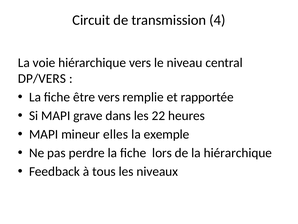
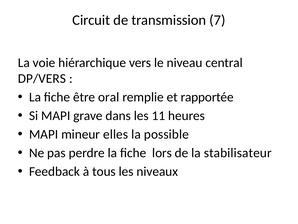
4: 4 -> 7
être vers: vers -> oral
22: 22 -> 11
exemple: exemple -> possible
la hiérarchique: hiérarchique -> stabilisateur
